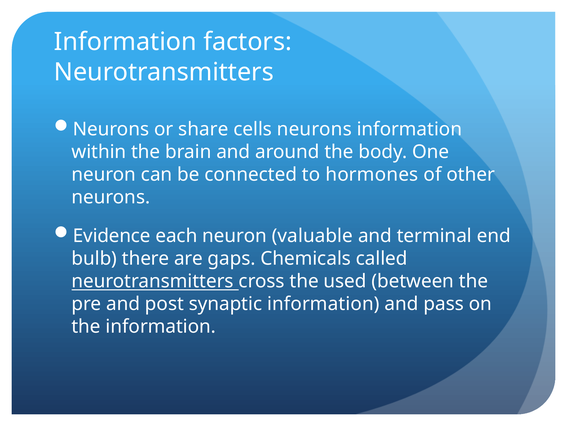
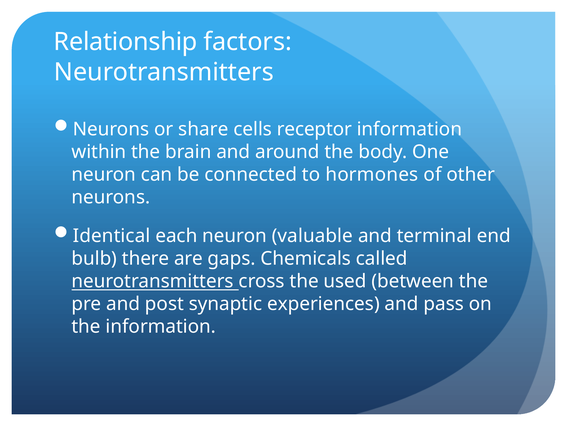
Information at (125, 42): Information -> Relationship
cells neurons: neurons -> receptor
Evidence: Evidence -> Identical
synaptic information: information -> experiences
